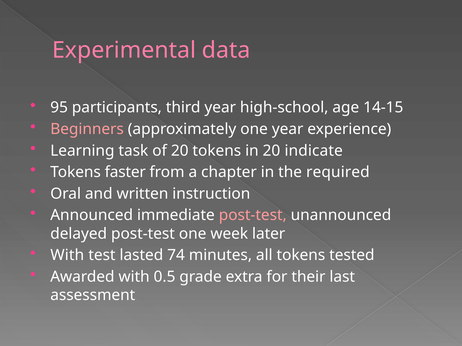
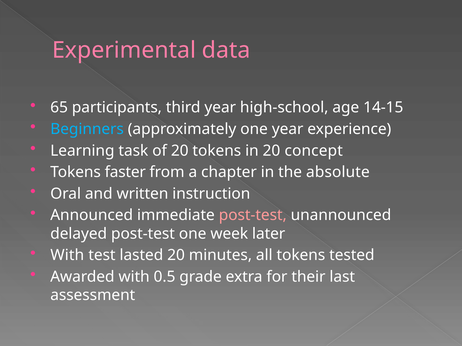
95: 95 -> 65
Beginners colour: pink -> light blue
indicate: indicate -> concept
required: required -> absolute
lasted 74: 74 -> 20
